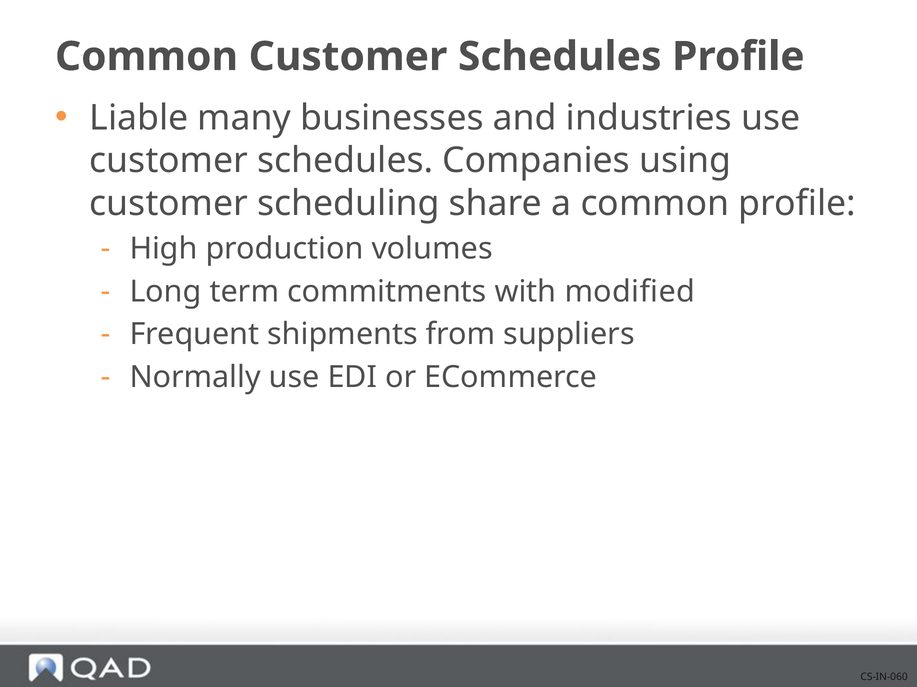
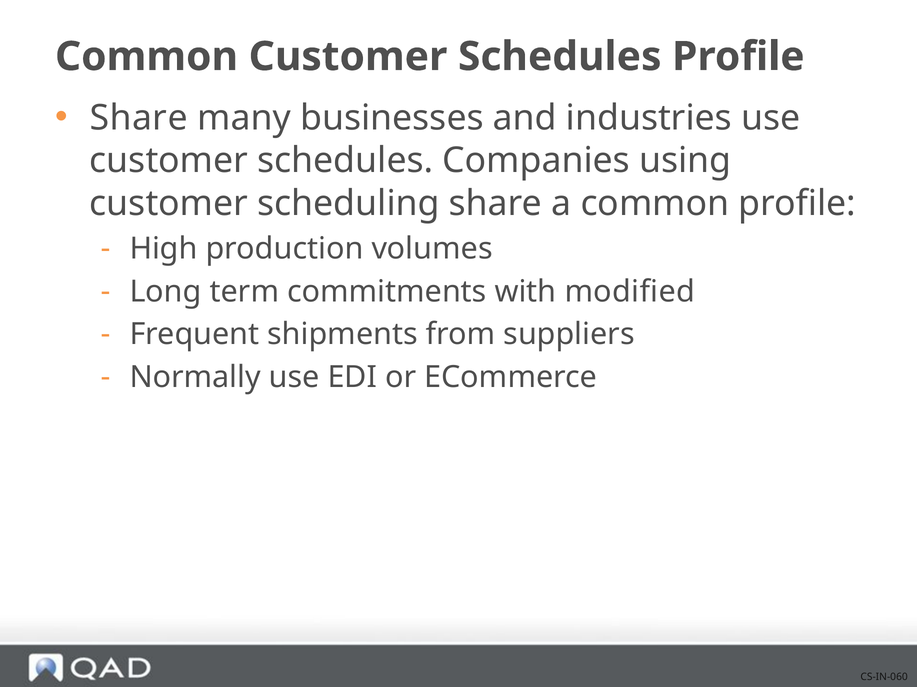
Liable at (139, 118): Liable -> Share
